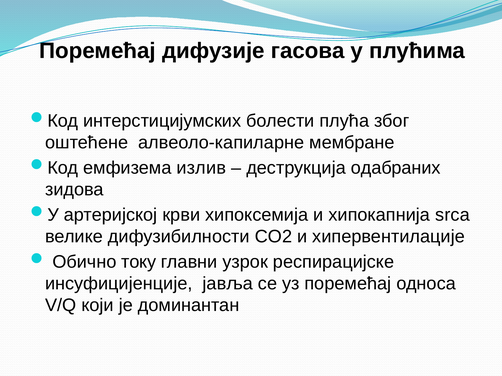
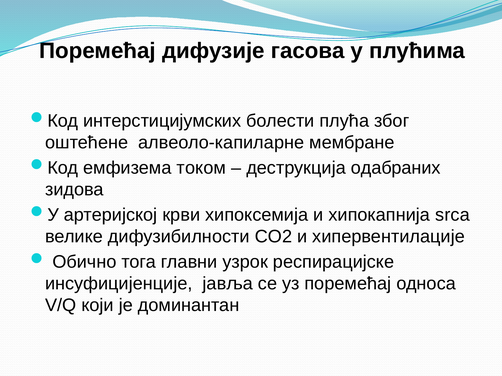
излив: излив -> током
току: току -> тога
